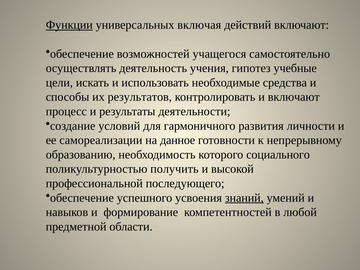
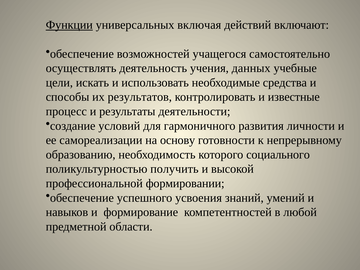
гипотез: гипотез -> данных
и включают: включают -> известные
данное: данное -> основу
последующего: последующего -> формировании
знаний underline: present -> none
